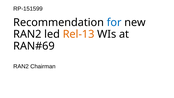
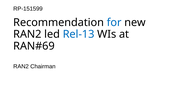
Rel-13 colour: orange -> blue
